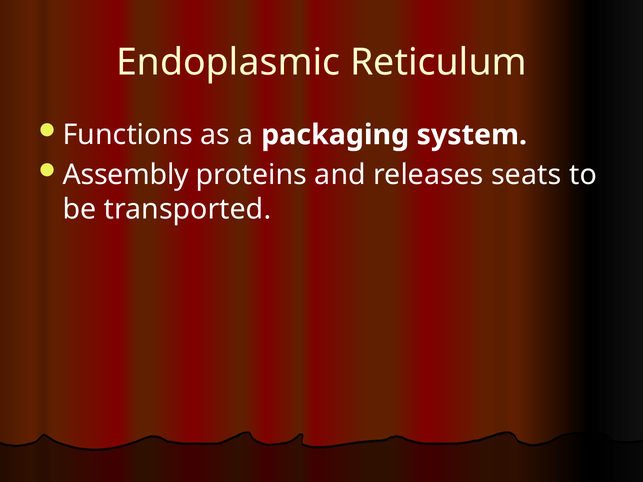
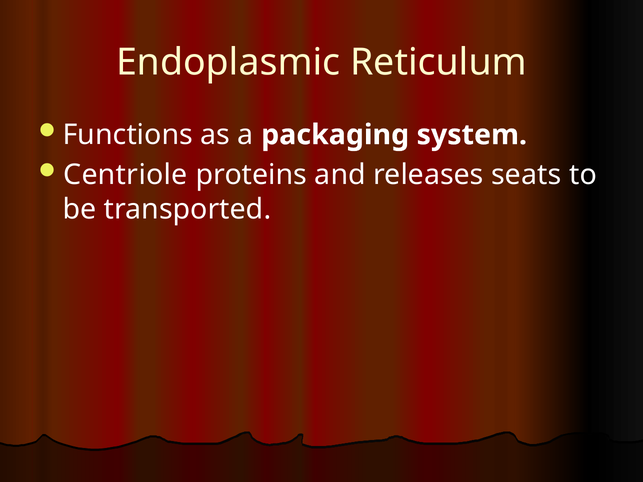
Assembly: Assembly -> Centriole
